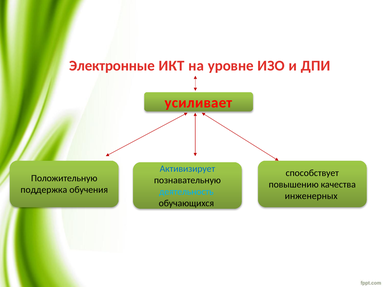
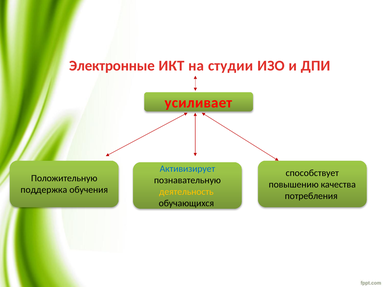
уровне: уровне -> студии
деятельность colour: light blue -> yellow
инженерных: инженерных -> потребления
